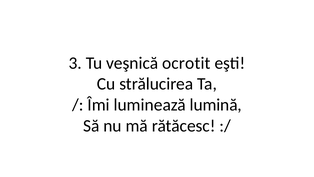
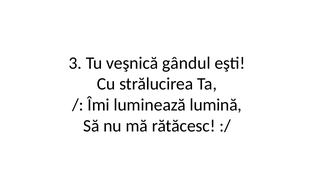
ocrotit: ocrotit -> gândul
